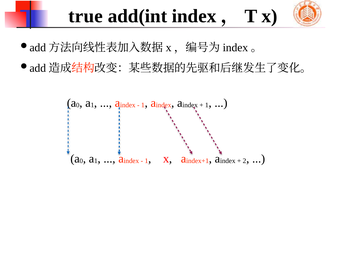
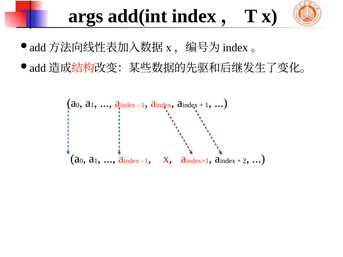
true: true -> args
